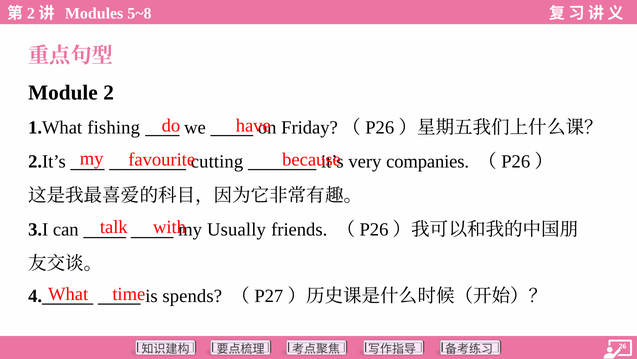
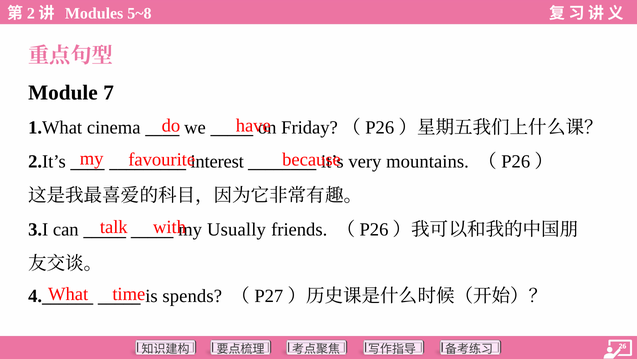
2: 2 -> 7
fishing: fishing -> cinema
cutting: cutting -> interest
companies: companies -> mountains
